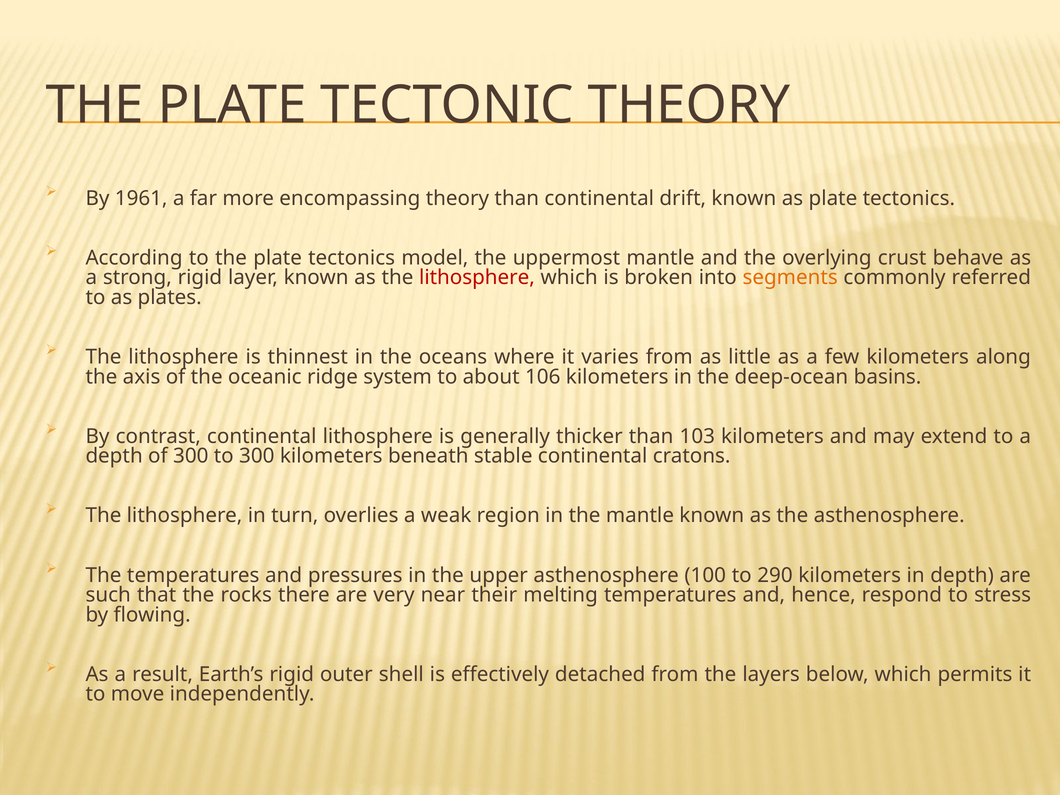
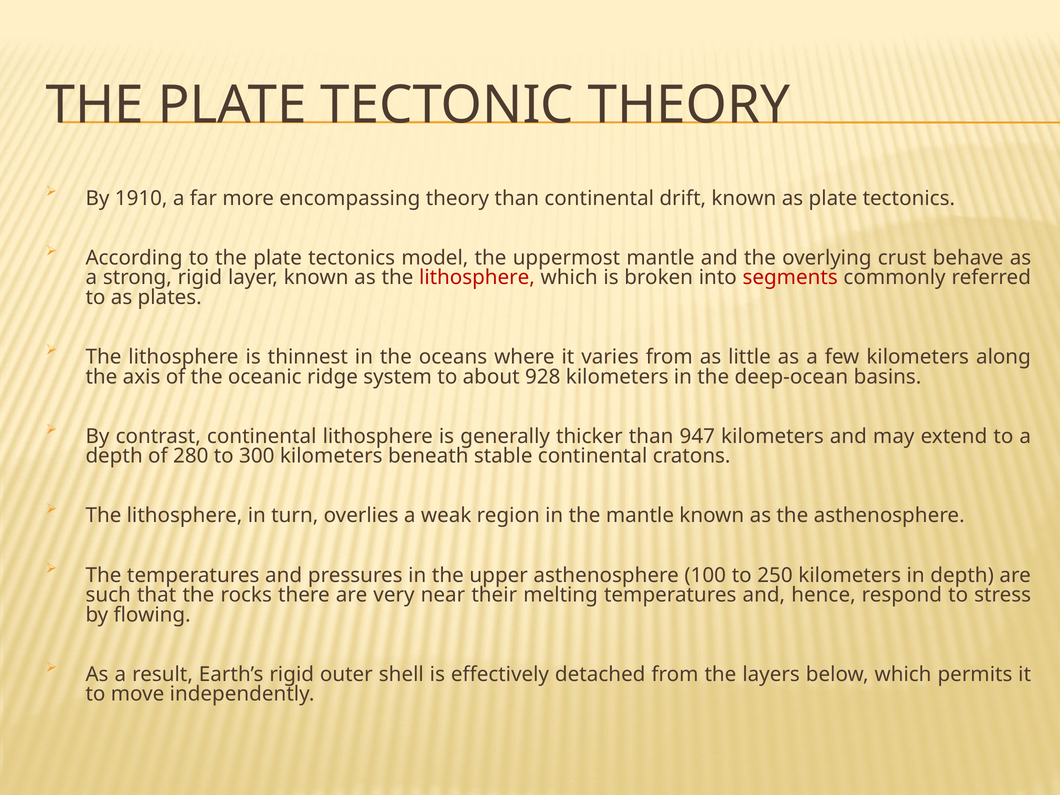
1961: 1961 -> 1910
segments colour: orange -> red
106: 106 -> 928
103: 103 -> 947
of 300: 300 -> 280
290: 290 -> 250
